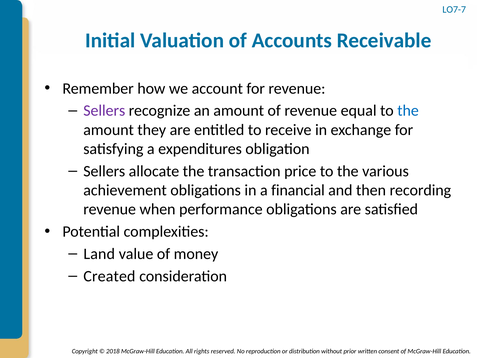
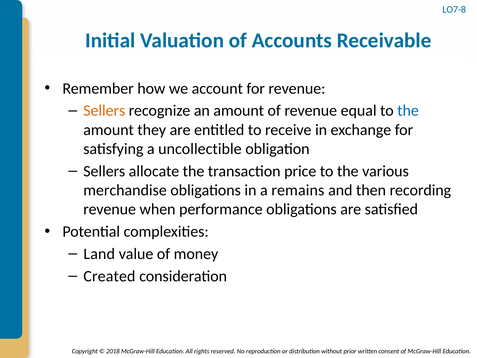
LO7-7: LO7-7 -> LO7-8
Sellers at (104, 111) colour: purple -> orange
expenditures: expenditures -> uncollectible
achievement: achievement -> merchandise
financial: financial -> remains
